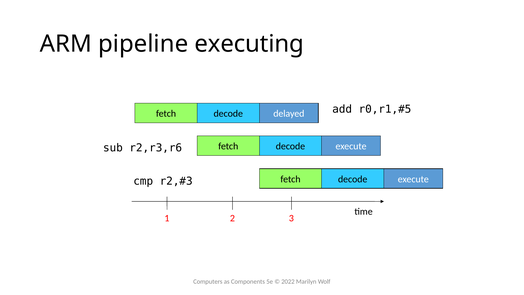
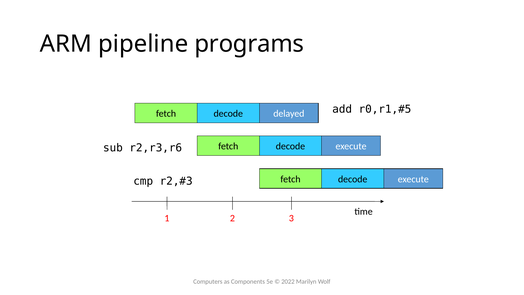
executing: executing -> programs
